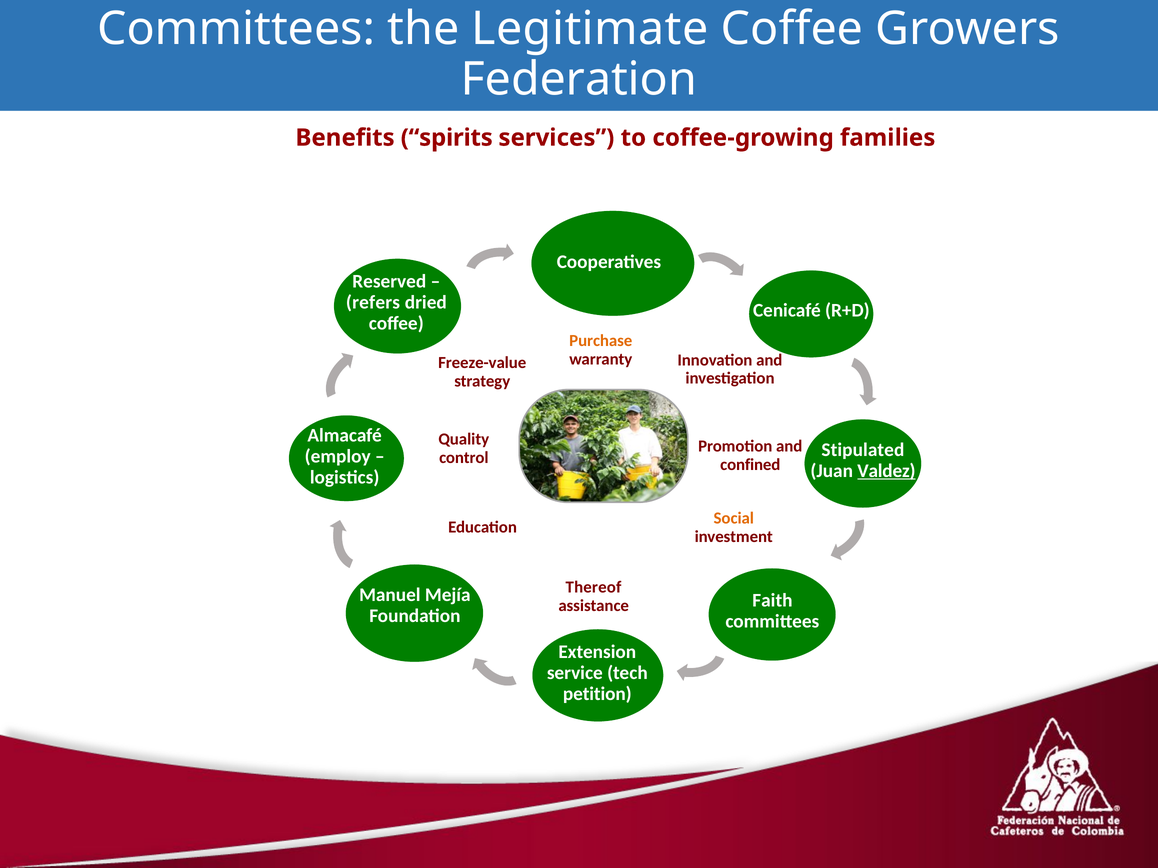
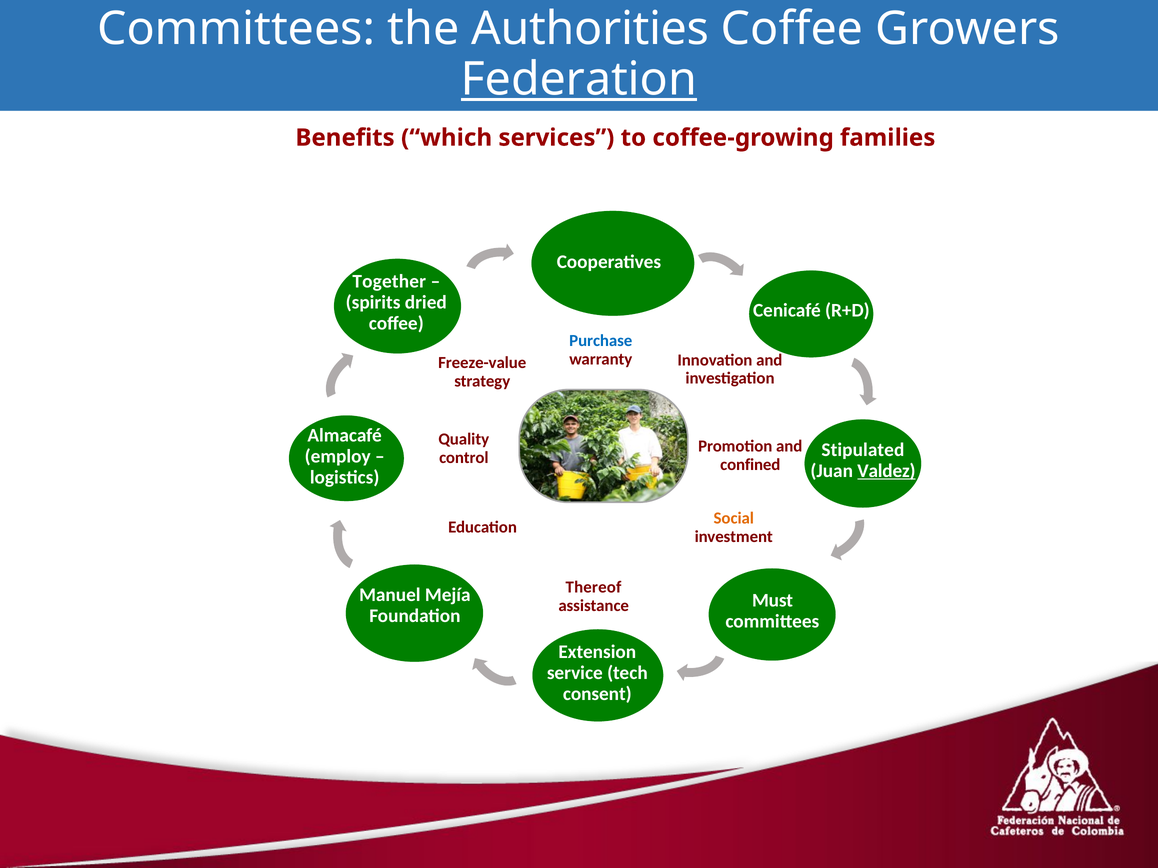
Legitimate: Legitimate -> Authorities
Federation underline: none -> present
spirits: spirits -> which
Reserved: Reserved -> Together
refers: refers -> spirits
Purchase colour: orange -> blue
Faith: Faith -> Must
petition: petition -> consent
